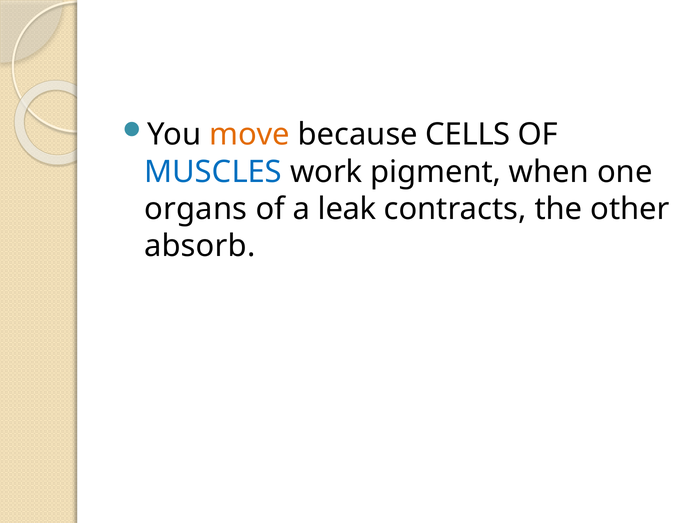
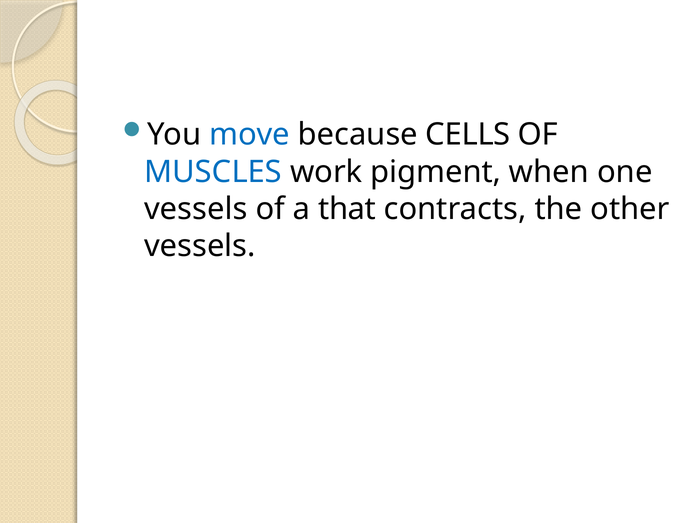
move colour: orange -> blue
organs at (196, 209): organs -> vessels
leak: leak -> that
absorb at (200, 246): absorb -> vessels
